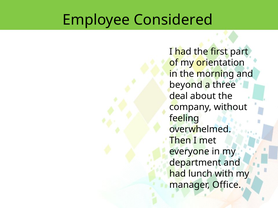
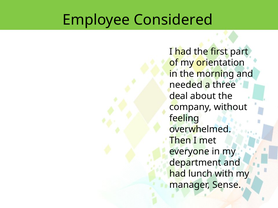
beyond: beyond -> needed
Office: Office -> Sense
